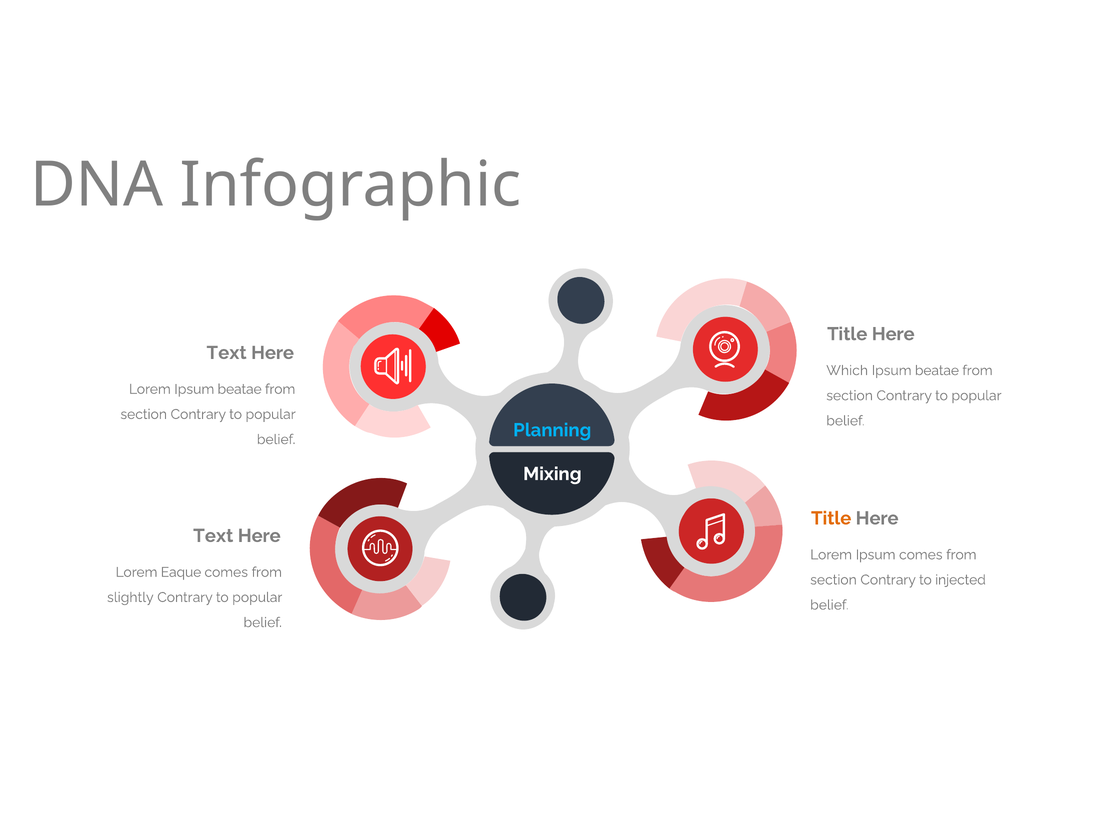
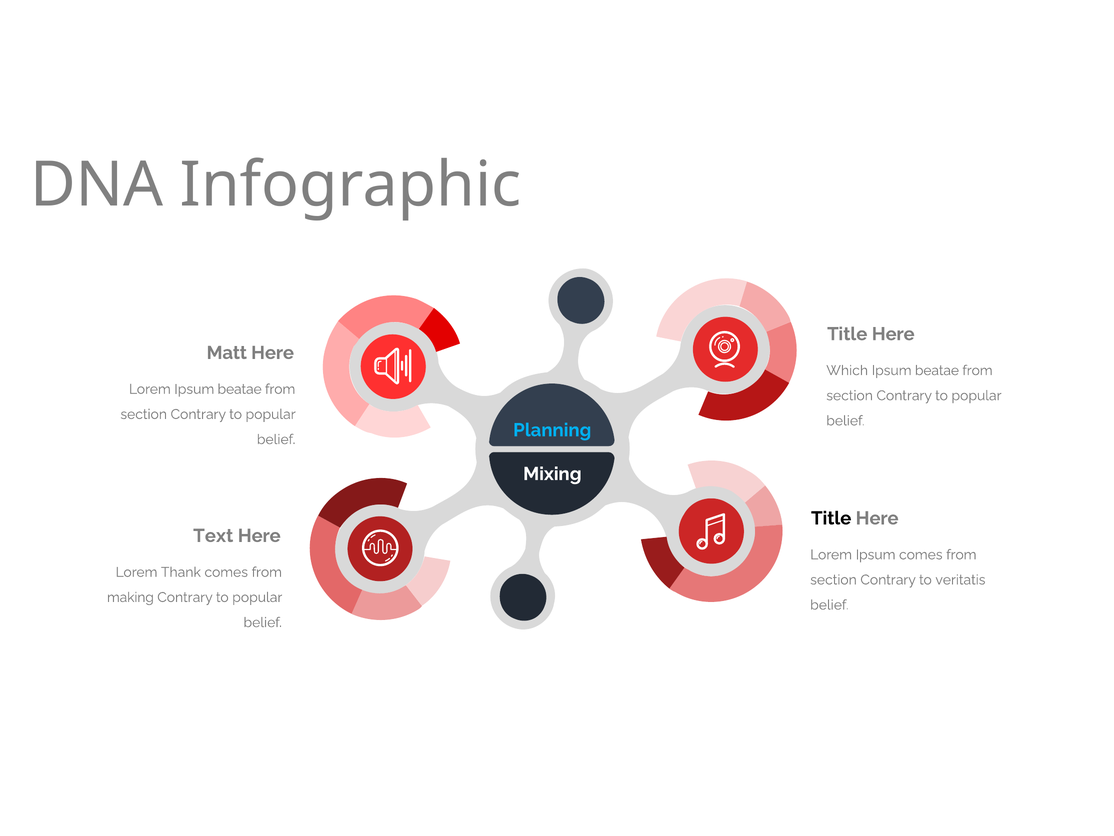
Text at (227, 353): Text -> Matt
Title at (831, 518) colour: orange -> black
Eaque: Eaque -> Thank
injected: injected -> veritatis
slightly: slightly -> making
